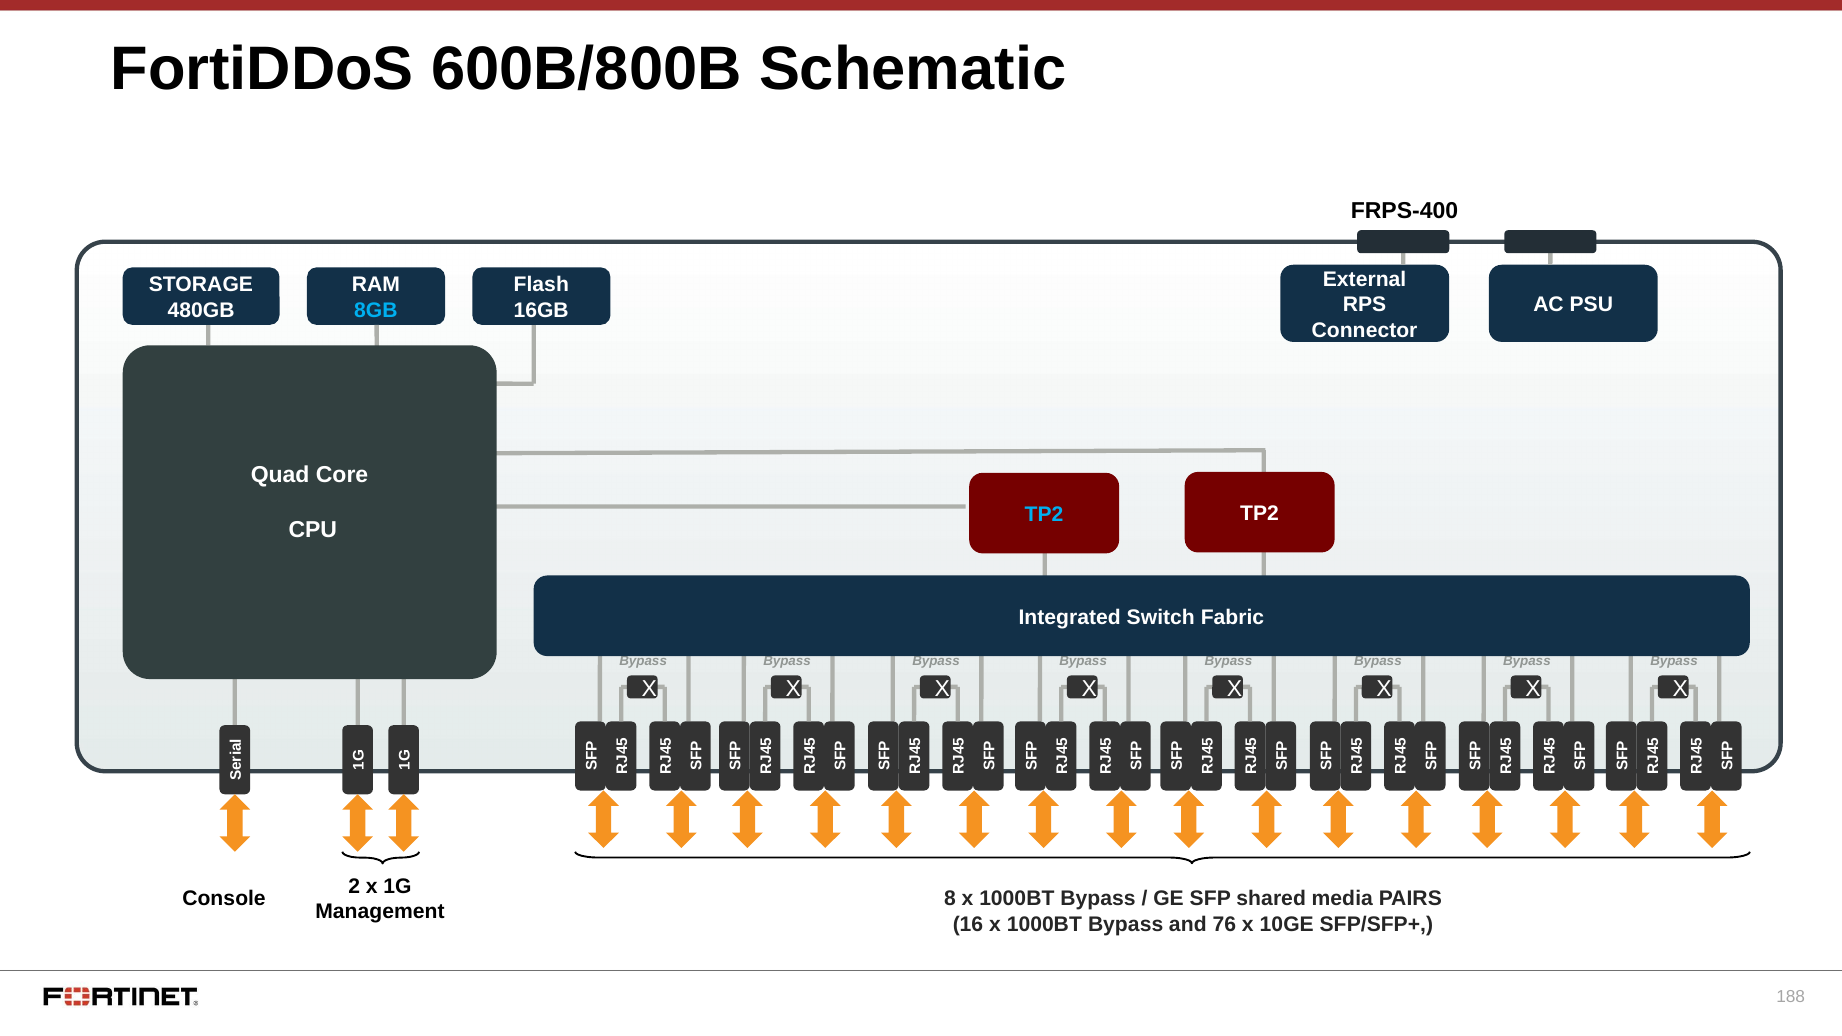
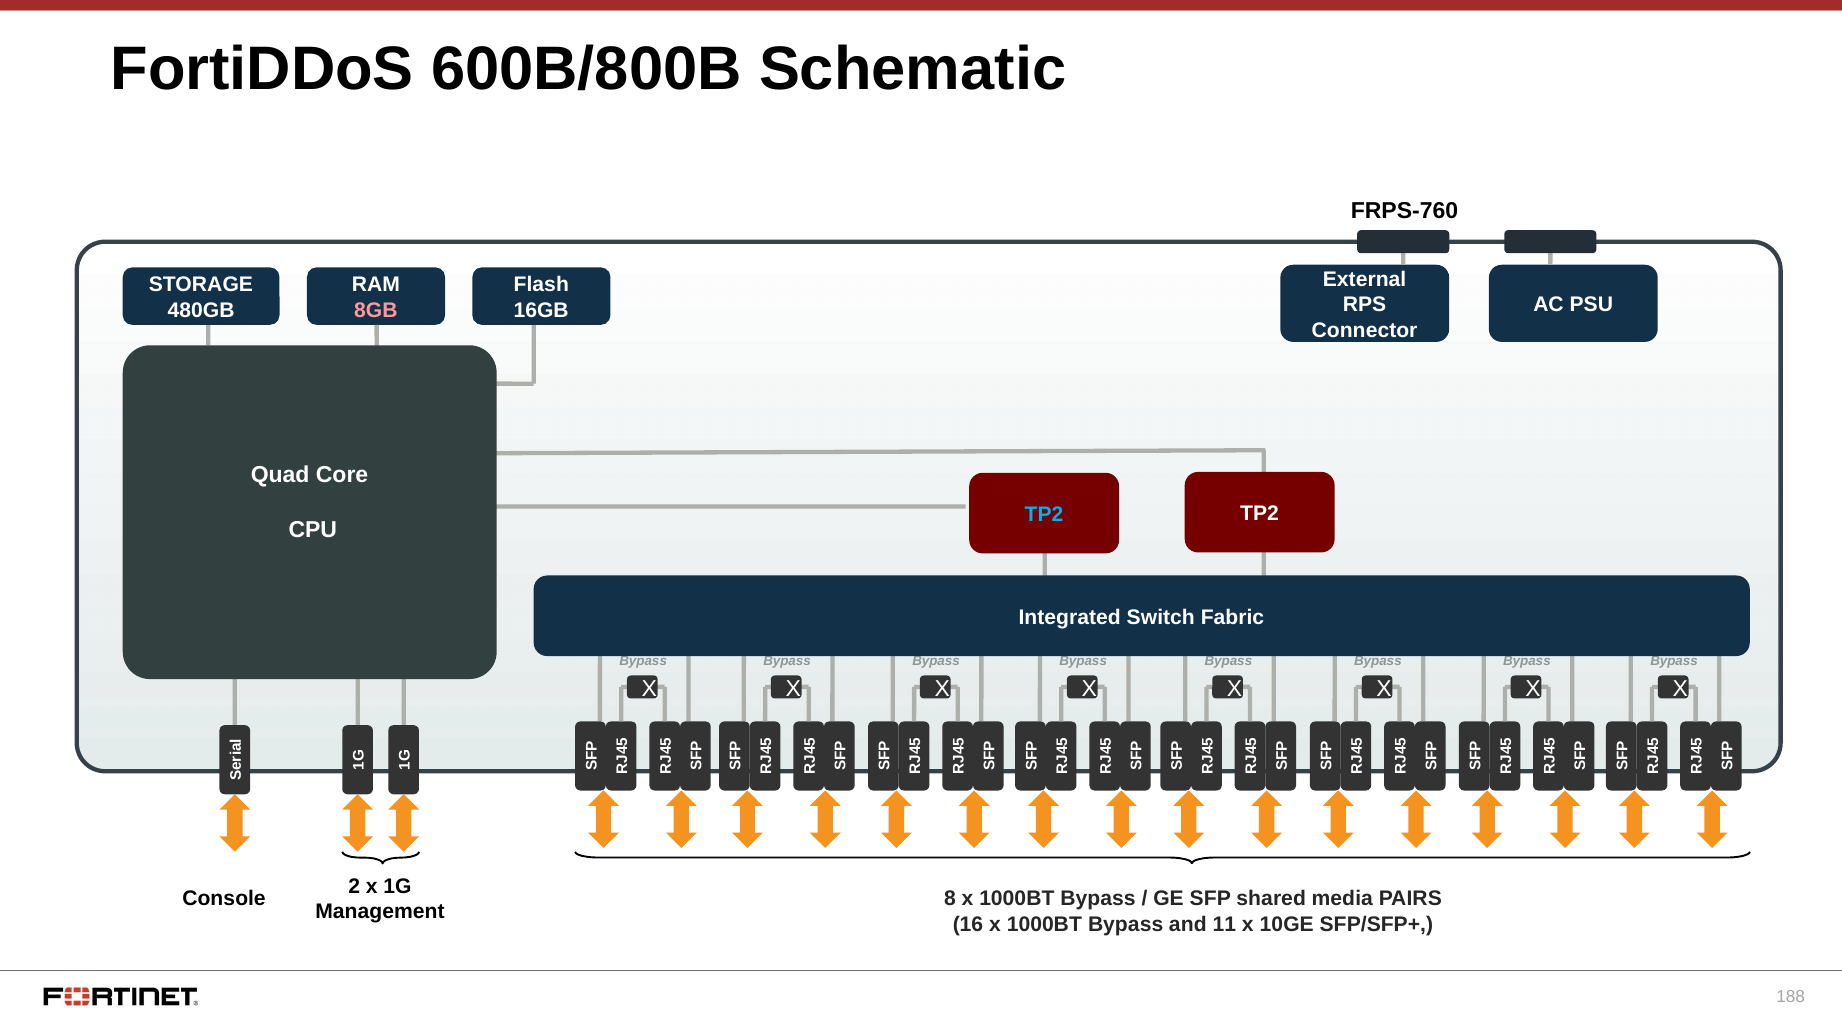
FRPS-400: FRPS-400 -> FRPS-760
8GB colour: light blue -> pink
76: 76 -> 11
